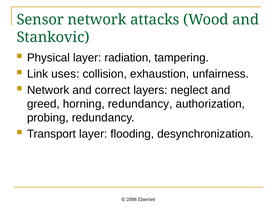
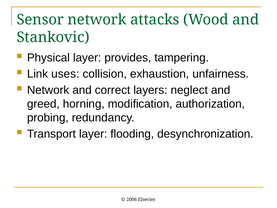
radiation: radiation -> provides
horning redundancy: redundancy -> modification
